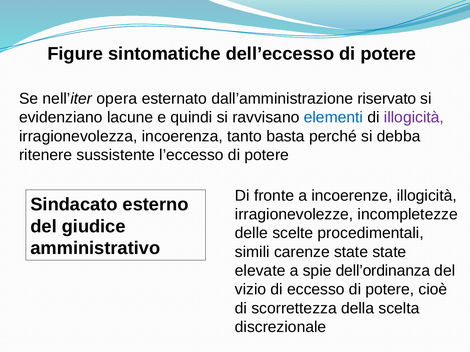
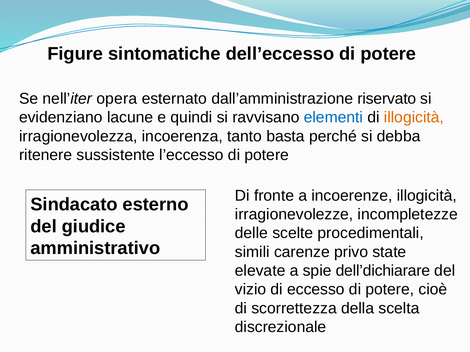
illogicità at (414, 118) colour: purple -> orange
carenze state: state -> privo
dell’ordinanza: dell’ordinanza -> dell’dichiarare
